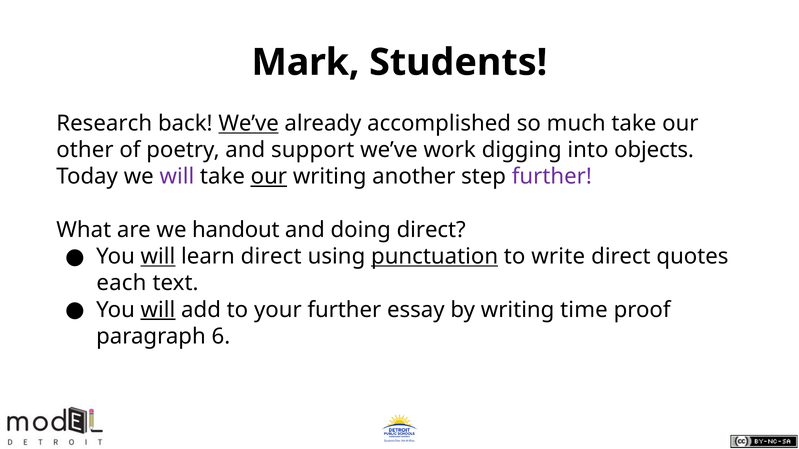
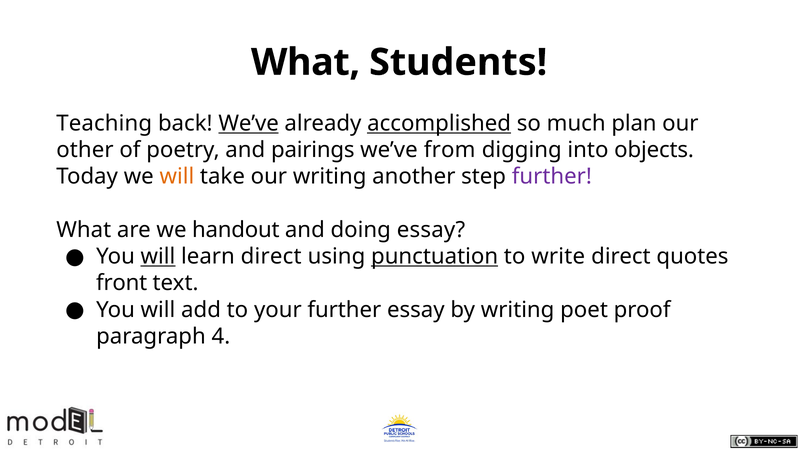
Mark at (305, 62): Mark -> What
Research: Research -> Teaching
accomplished underline: none -> present
much take: take -> plan
support: support -> pairings
work: work -> from
will at (177, 177) colour: purple -> orange
our at (269, 177) underline: present -> none
doing direct: direct -> essay
each: each -> front
will at (158, 310) underline: present -> none
time: time -> poet
6: 6 -> 4
